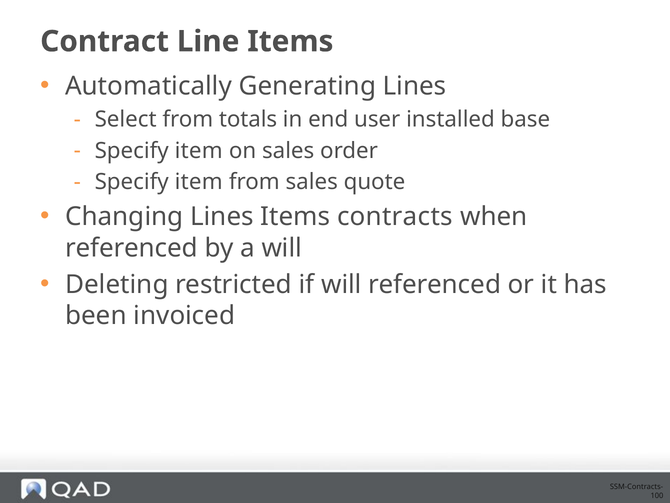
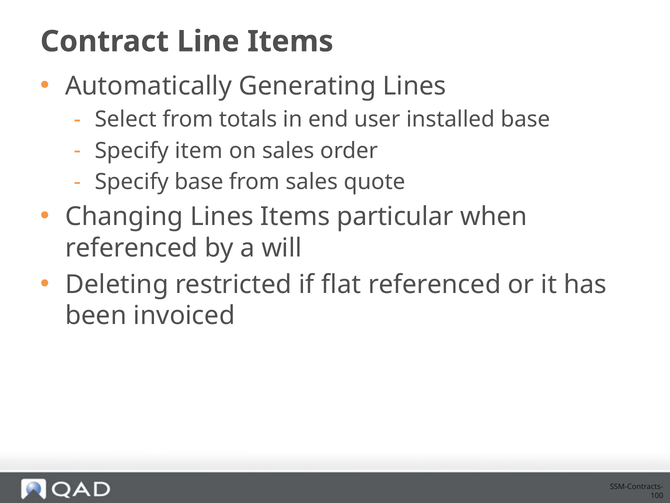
item at (199, 182): item -> base
contracts: contracts -> particular
if will: will -> flat
